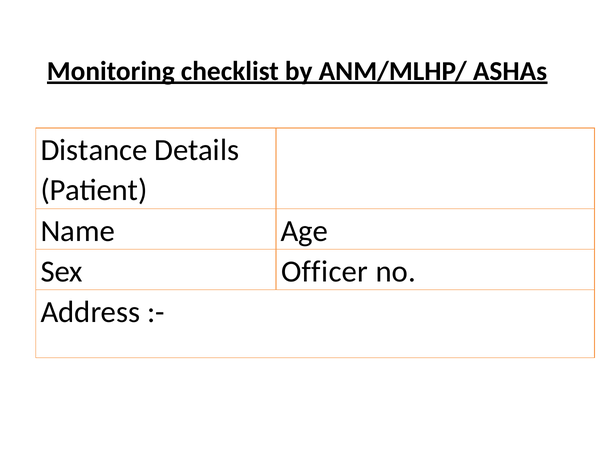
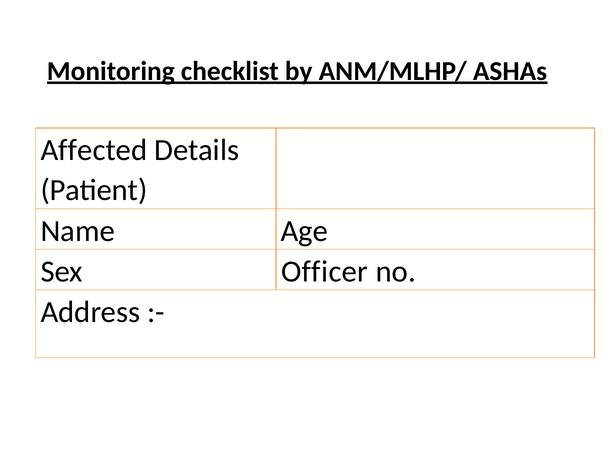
Distance: Distance -> Affected
